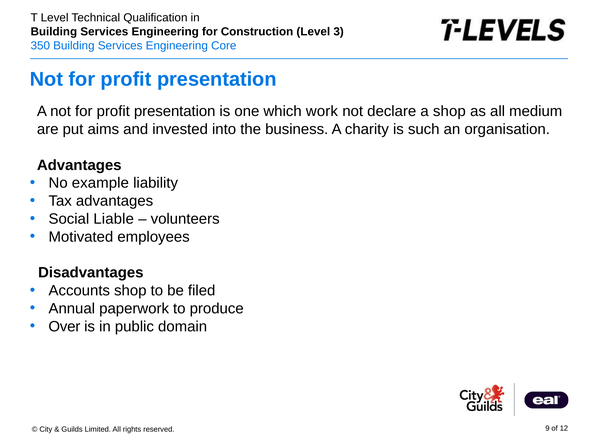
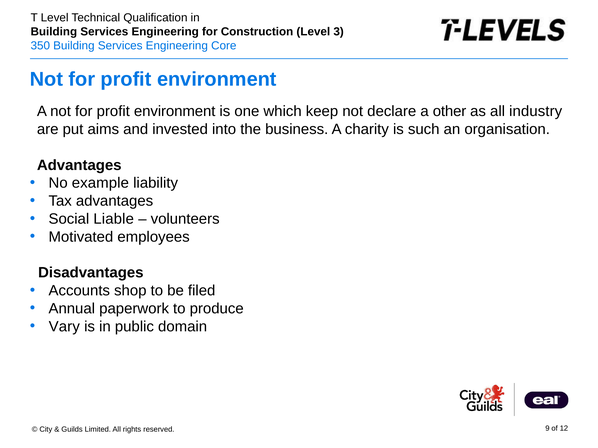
presentation at (217, 79): presentation -> environment
presentation at (175, 112): presentation -> environment
work: work -> keep
a shop: shop -> other
medium: medium -> industry
Over: Over -> Vary
